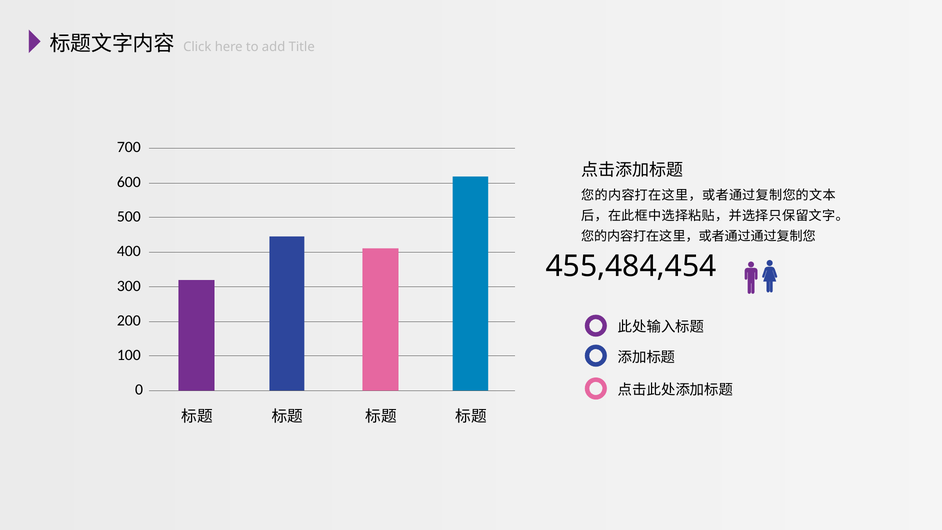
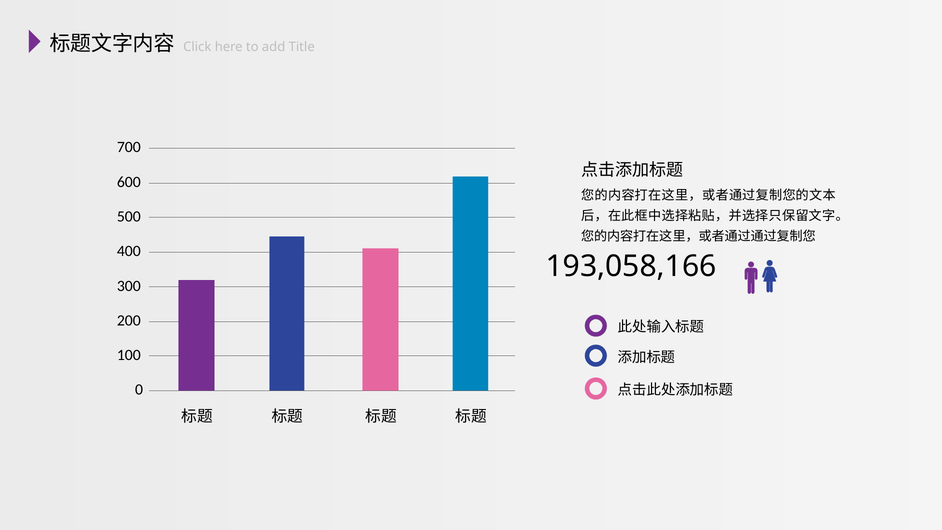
455,484,454: 455,484,454 -> 193,058,166
